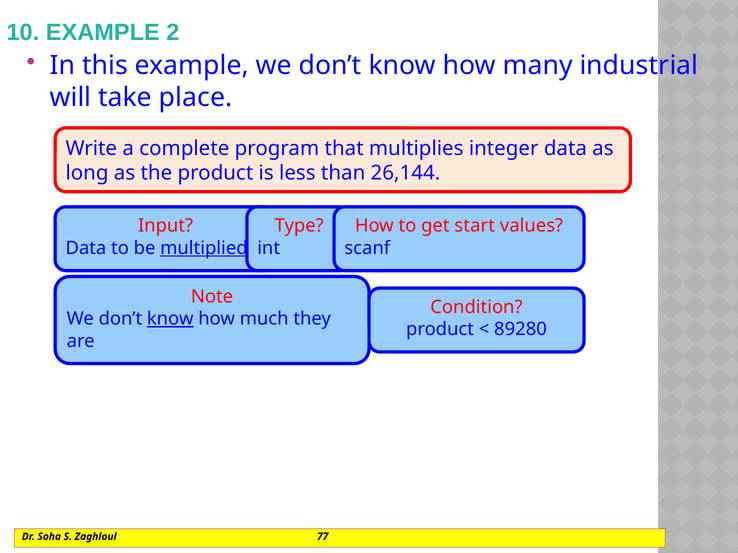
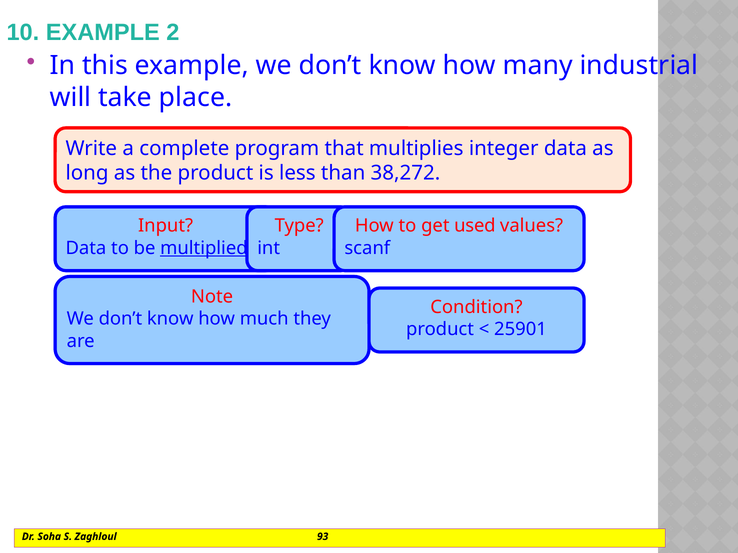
26,144: 26,144 -> 38,272
start: start -> used
know at (170, 319) underline: present -> none
89280: 89280 -> 25901
77: 77 -> 93
